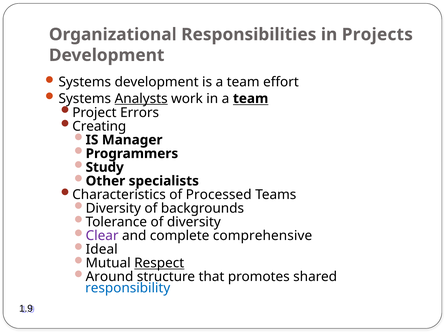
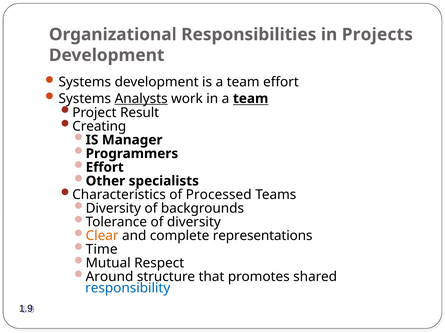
Errors: Errors -> Result
Study at (105, 168): Study -> Effort
Clear colour: purple -> orange
comprehensive: comprehensive -> representations
Ideal: Ideal -> Time
Respect underline: present -> none
